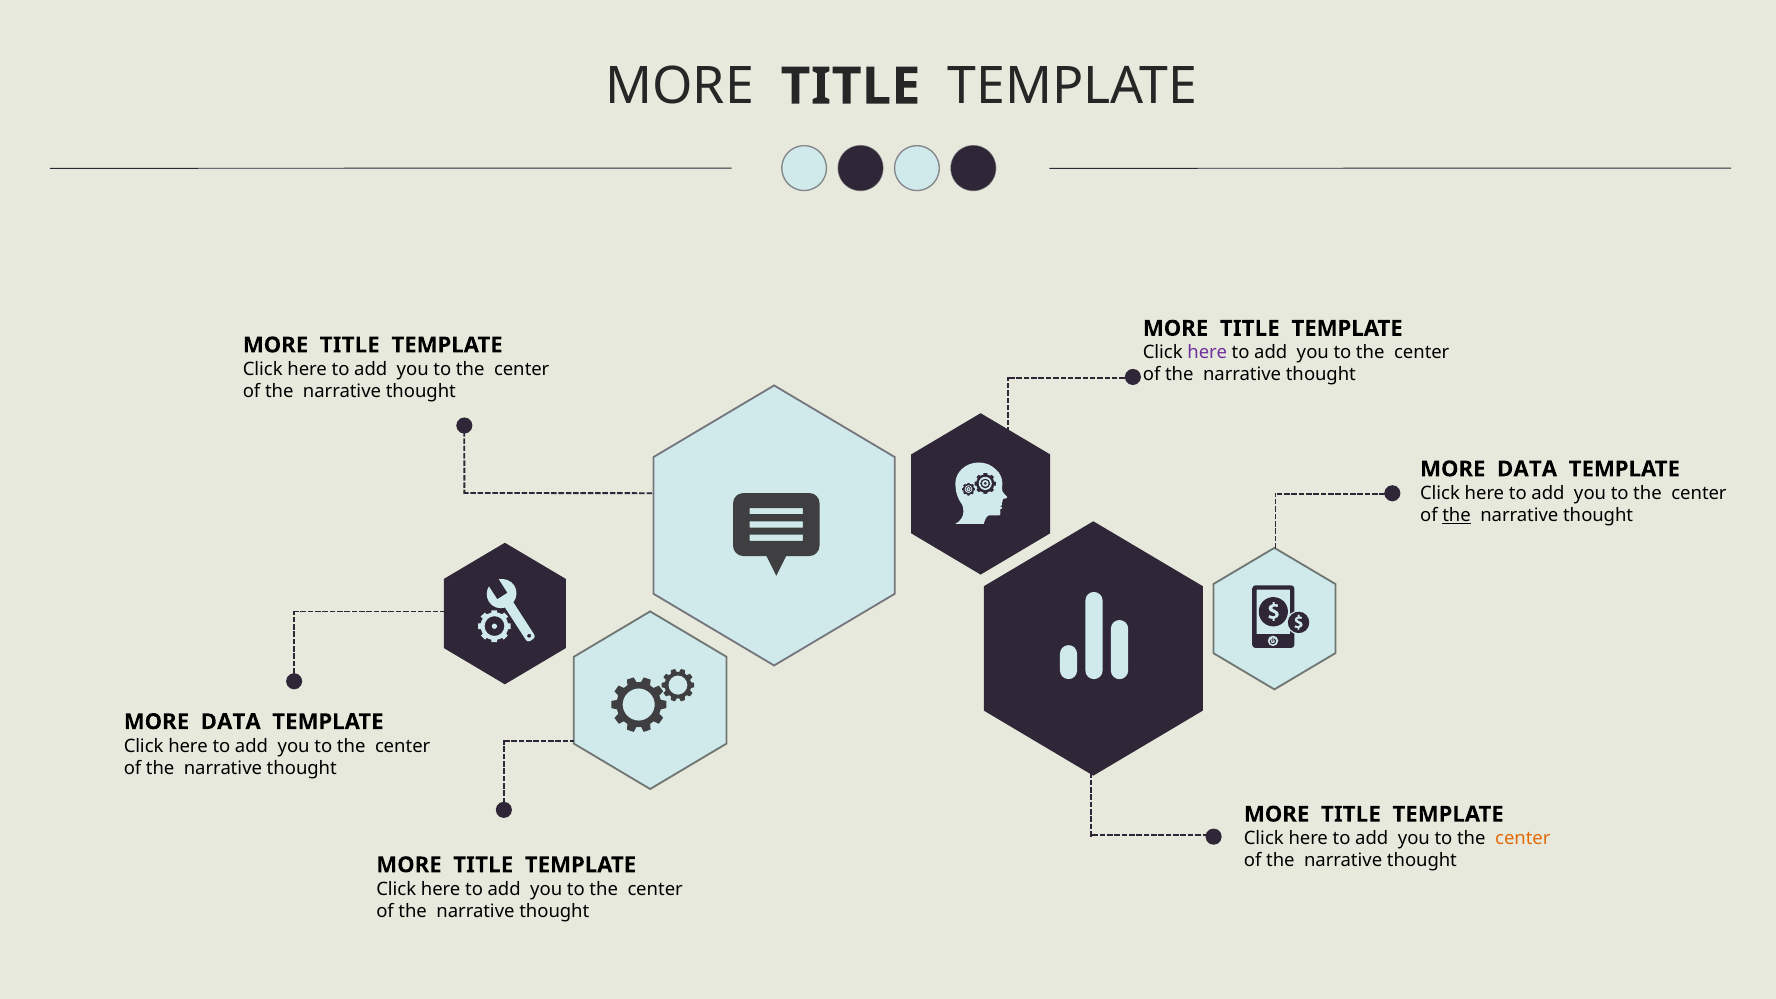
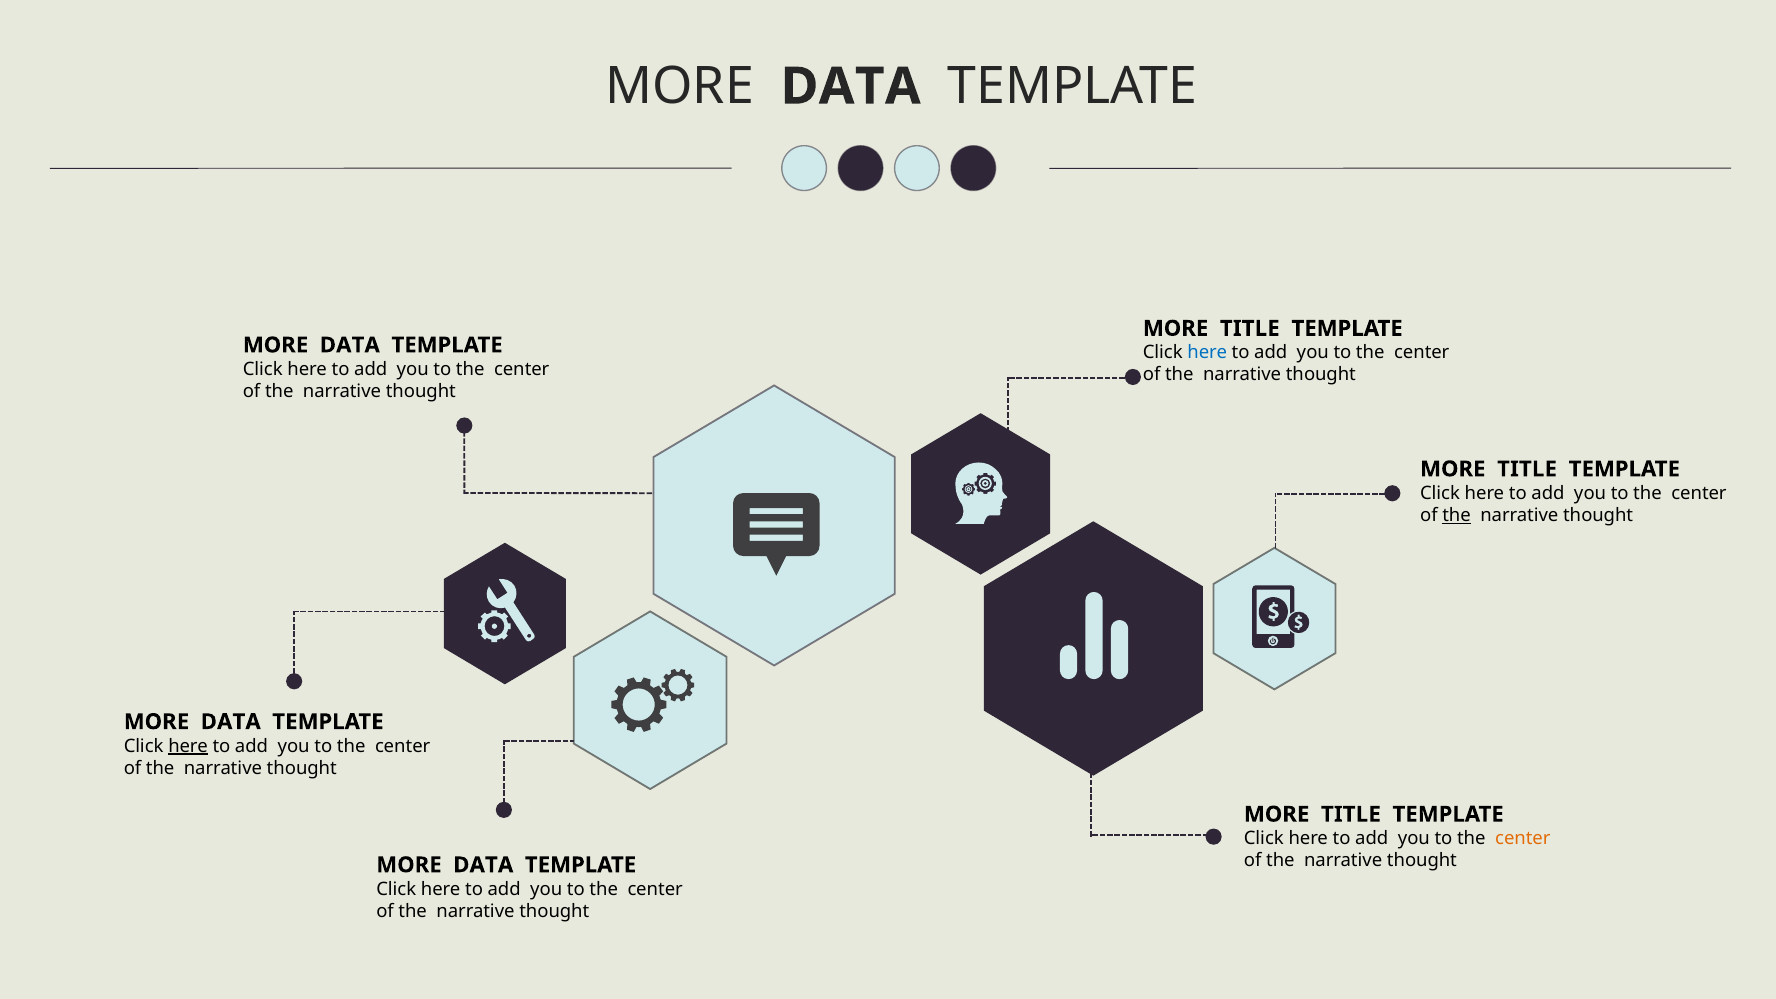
TITLE at (851, 87): TITLE -> DATA
TITLE at (350, 345): TITLE -> DATA
here at (1207, 353) colour: purple -> blue
DATA at (1527, 469): DATA -> TITLE
here at (188, 746) underline: none -> present
TITLE at (483, 865): TITLE -> DATA
